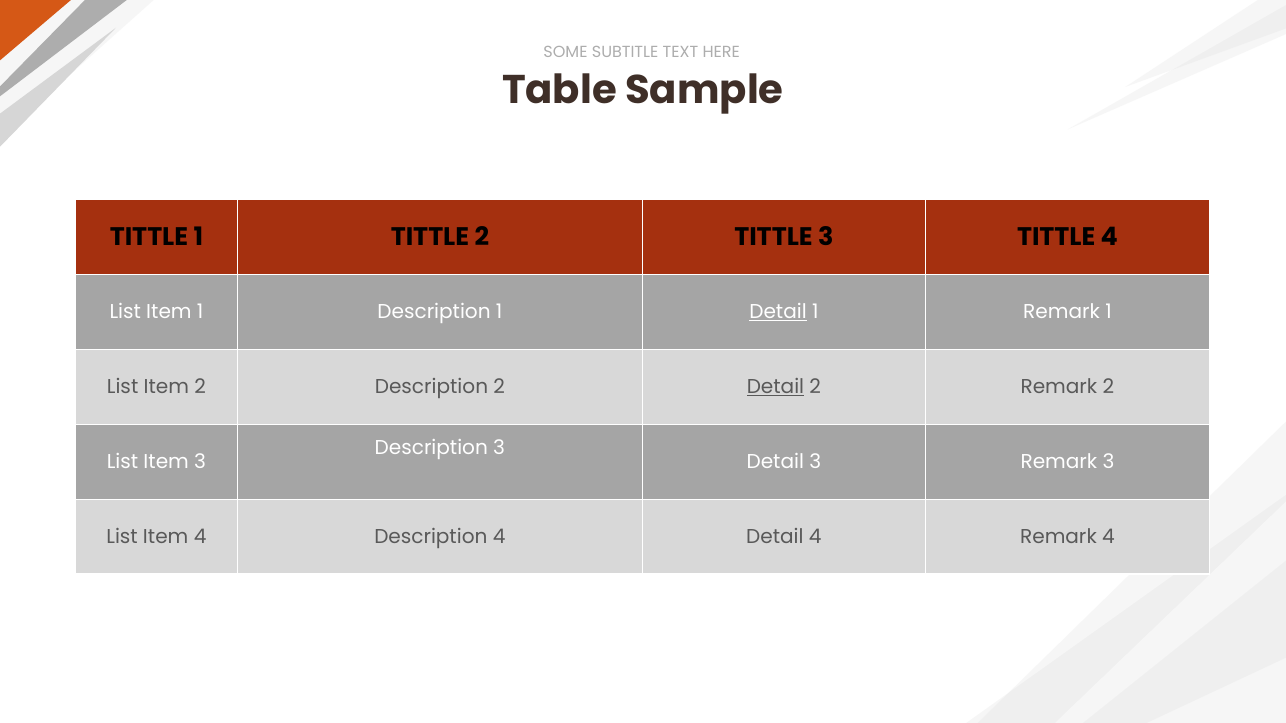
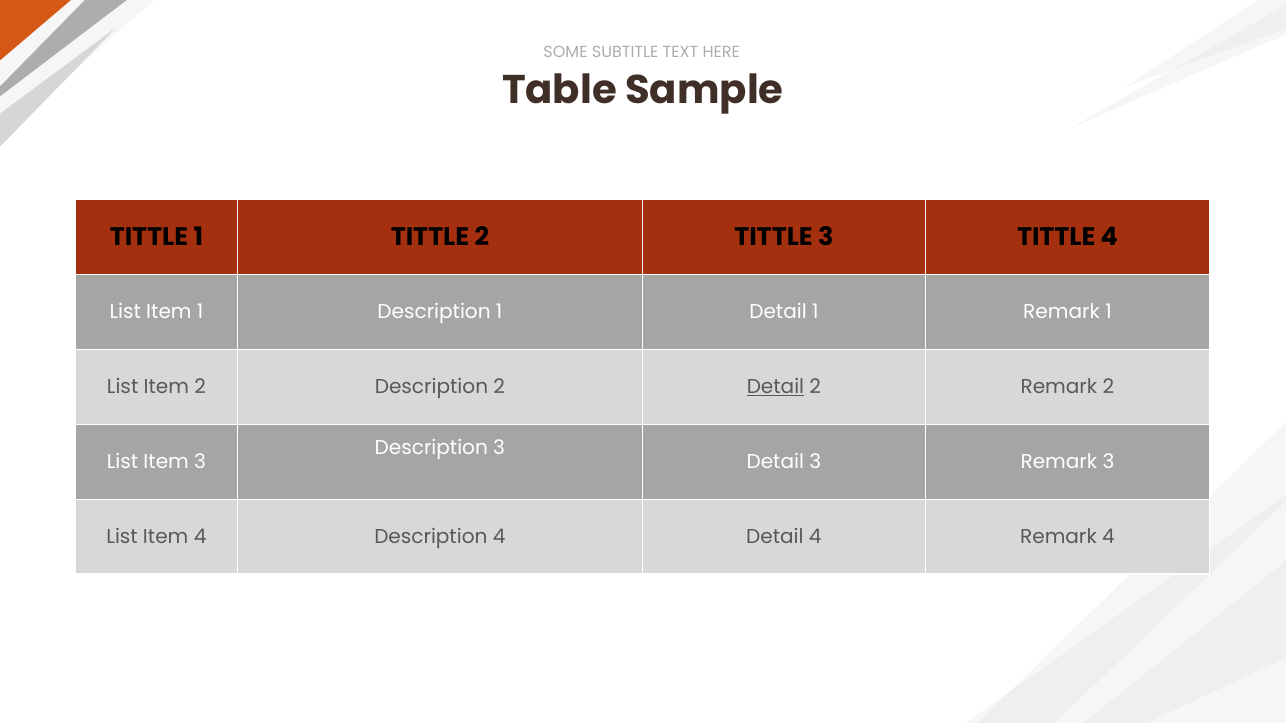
Detail at (778, 312) underline: present -> none
